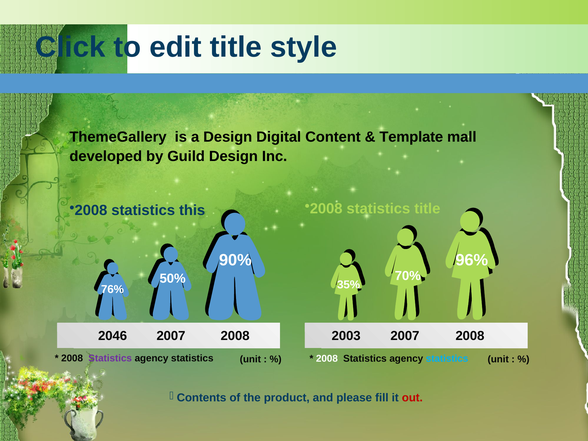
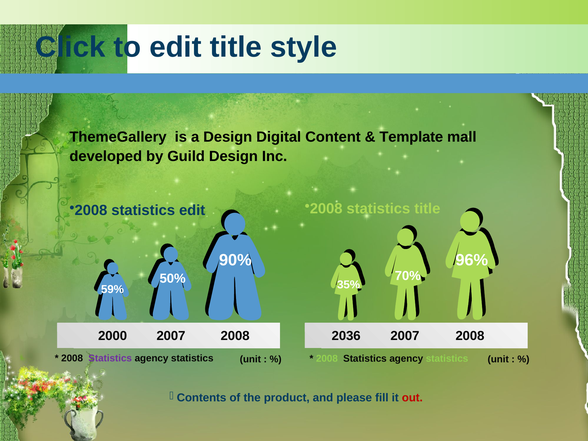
statistics this: this -> edit
76%: 76% -> 59%
2046: 2046 -> 2000
2003: 2003 -> 2036
2008 at (327, 359) colour: white -> light green
statistics at (447, 359) colour: light blue -> light green
